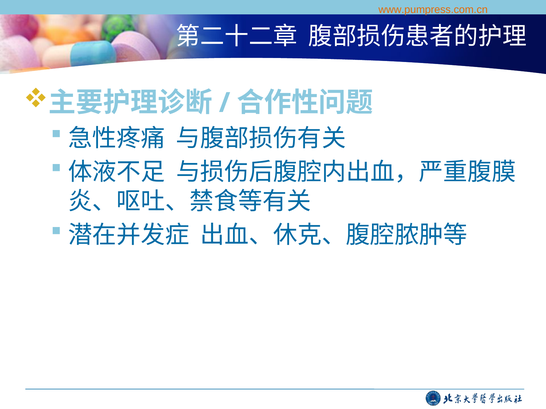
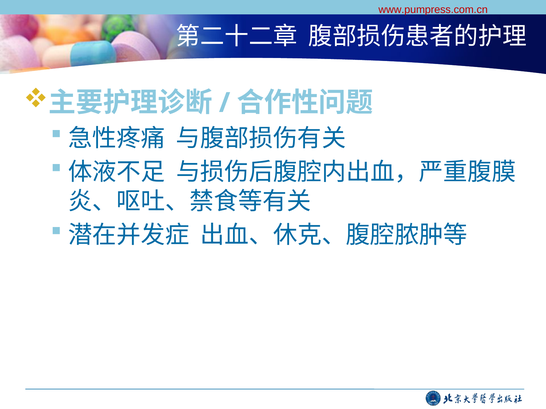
www.pumpress.com.cn colour: orange -> red
